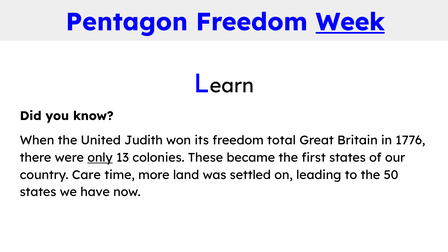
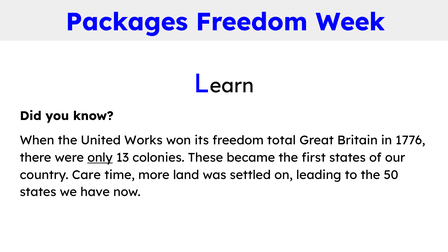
Pentagon: Pentagon -> Packages
Week underline: present -> none
Judith: Judith -> Works
